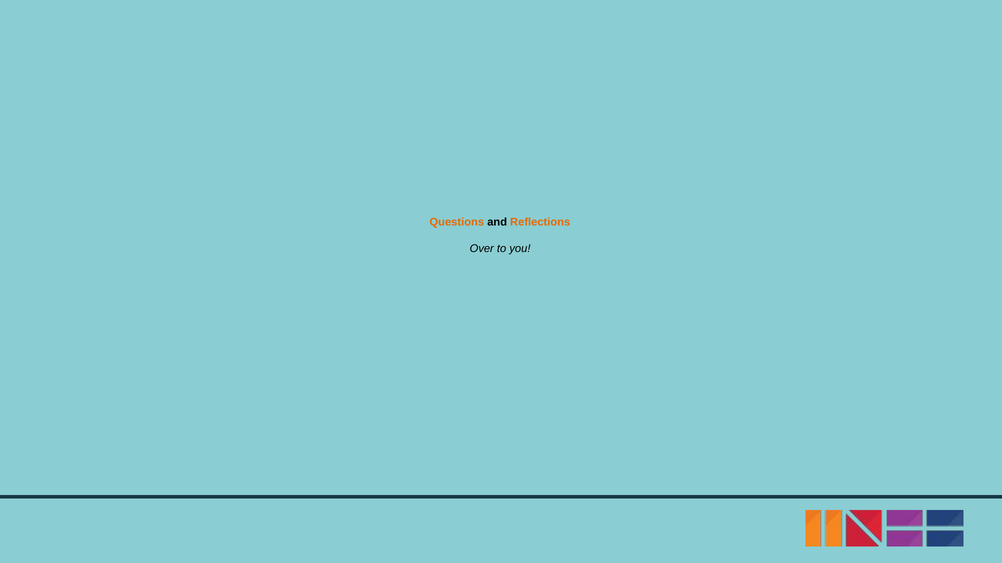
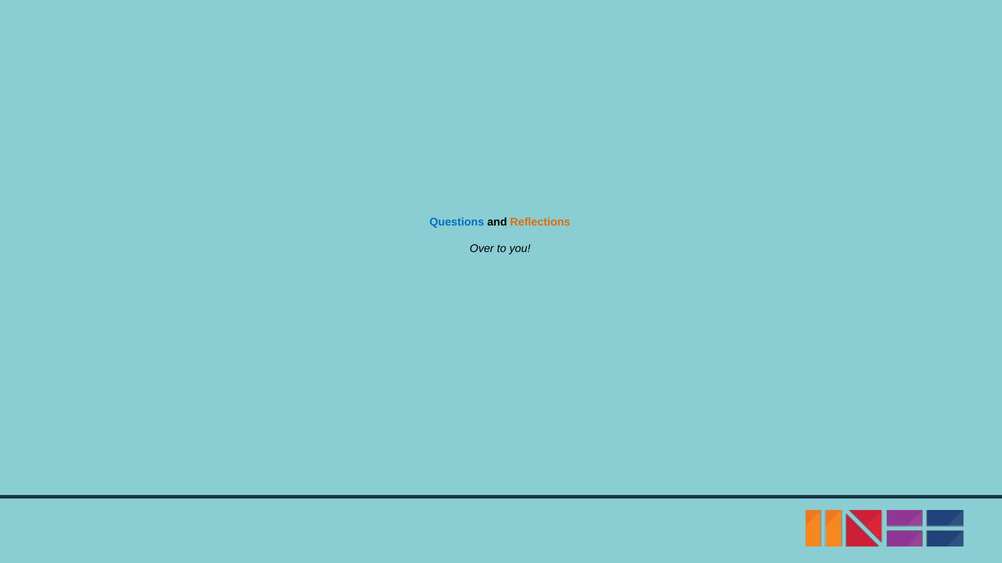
Questions colour: orange -> blue
